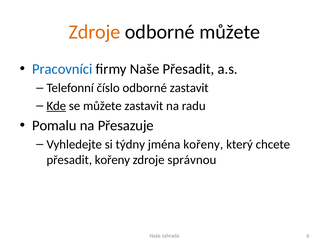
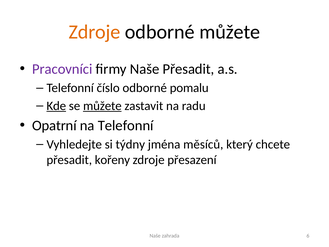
Pracovníci colour: blue -> purple
odborné zastavit: zastavit -> pomalu
můžete at (102, 106) underline: none -> present
Pomalu: Pomalu -> Opatrní
na Přesazuje: Přesazuje -> Telefonní
jména kořeny: kořeny -> měsíců
správnou: správnou -> přesazení
